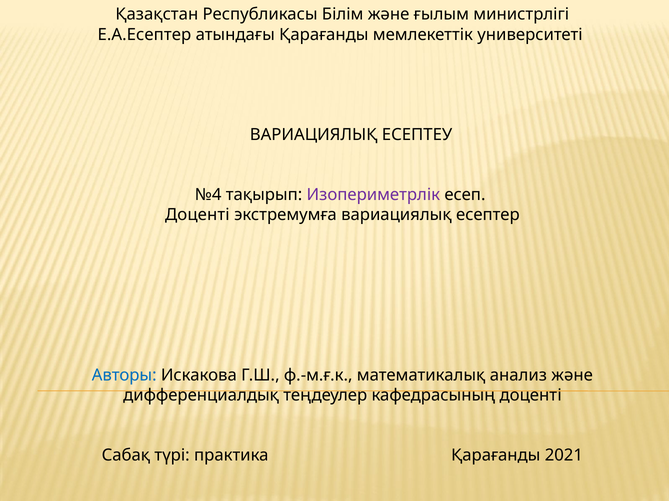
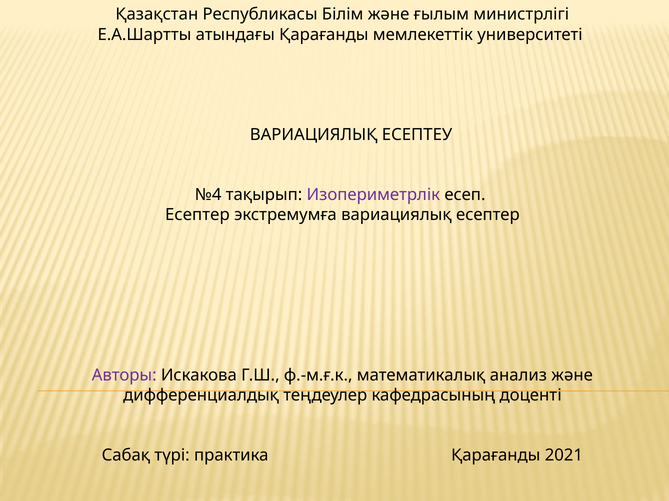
Е.А.Есептер: Е.А.Есептер -> Е.А.Шартты
Доценті at (197, 215): Доценті -> Есептер
Авторы colour: blue -> purple
